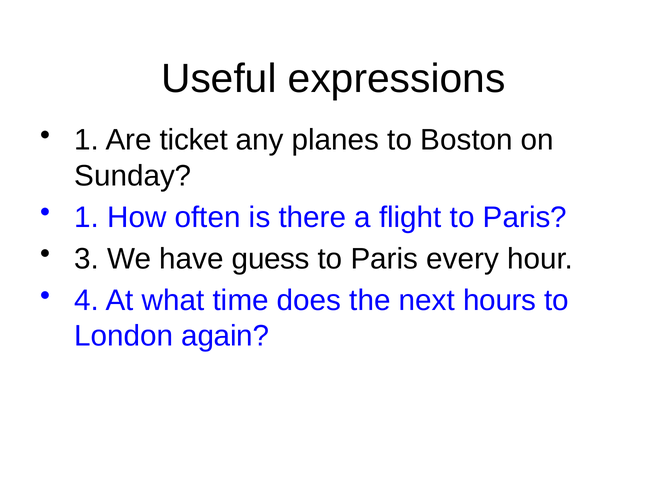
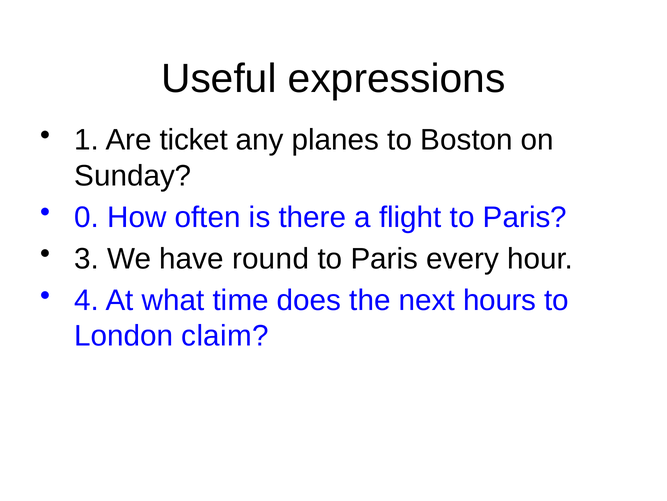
1 at (87, 217): 1 -> 0
guess: guess -> round
again: again -> claim
